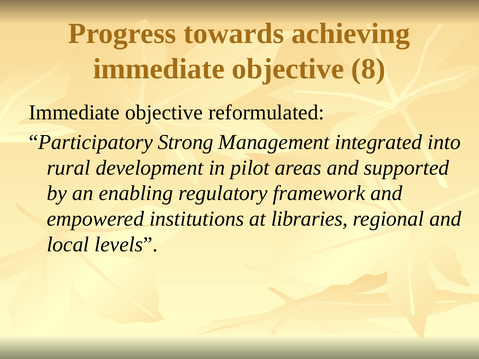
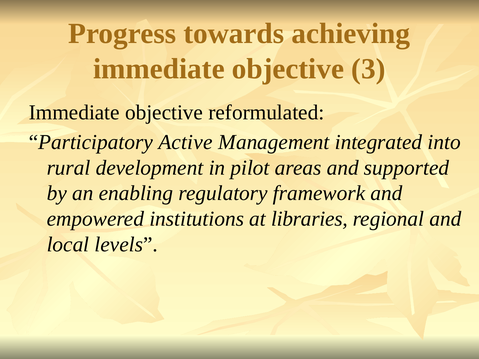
8: 8 -> 3
Strong: Strong -> Active
